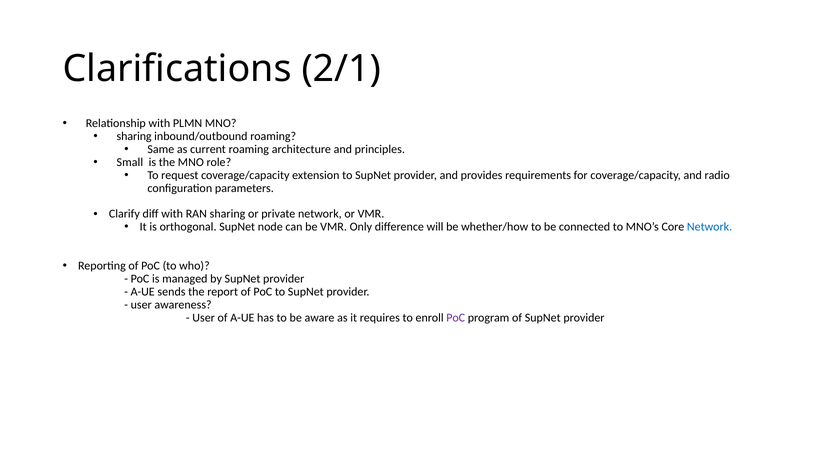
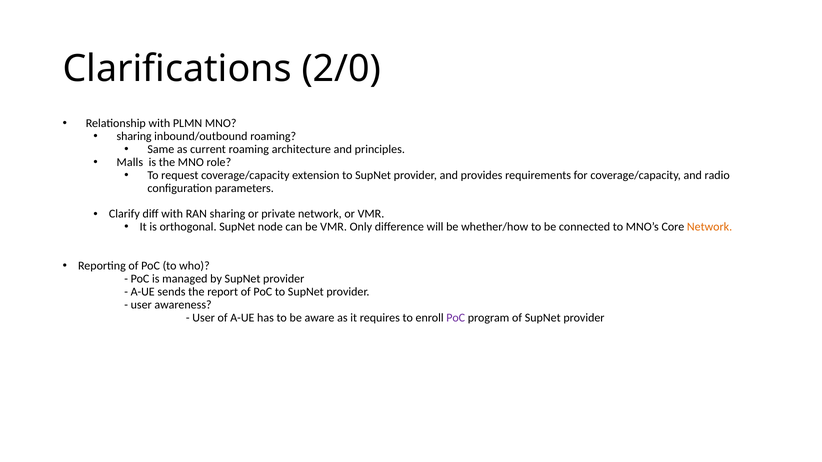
2/1: 2/1 -> 2/0
Small: Small -> Malls
Network at (710, 227) colour: blue -> orange
